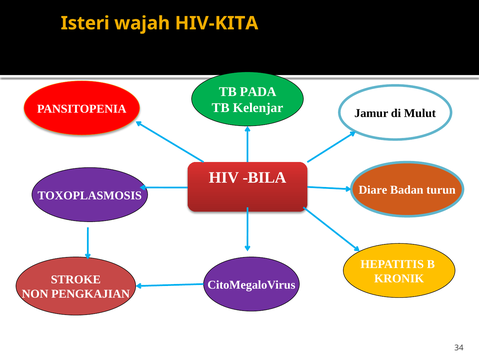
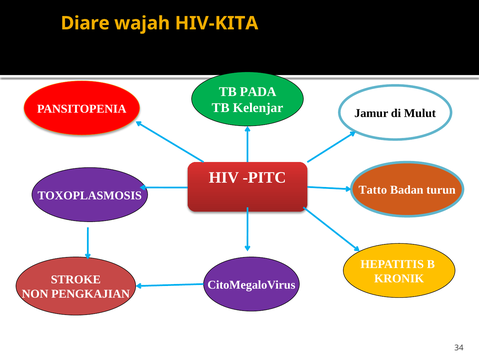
Isteri: Isteri -> Diare
BILA: BILA -> PITC
Diare: Diare -> Tatto
